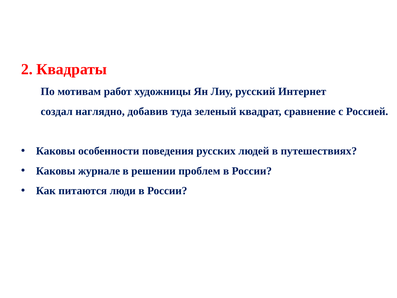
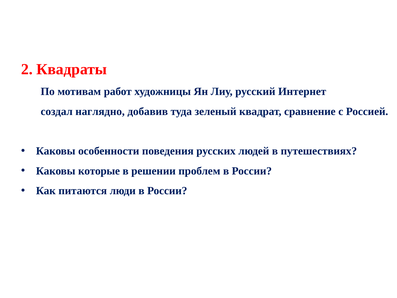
журнале: журнале -> которые
